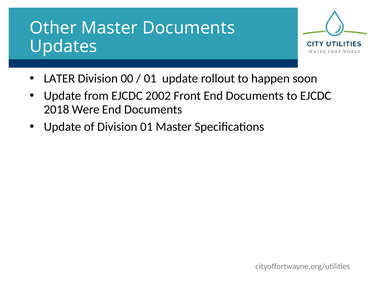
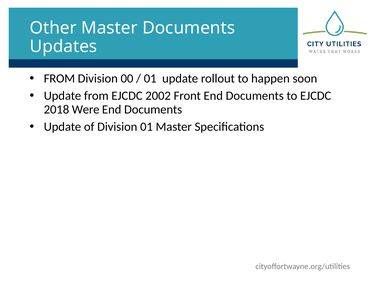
LATER at (59, 78): LATER -> FROM
